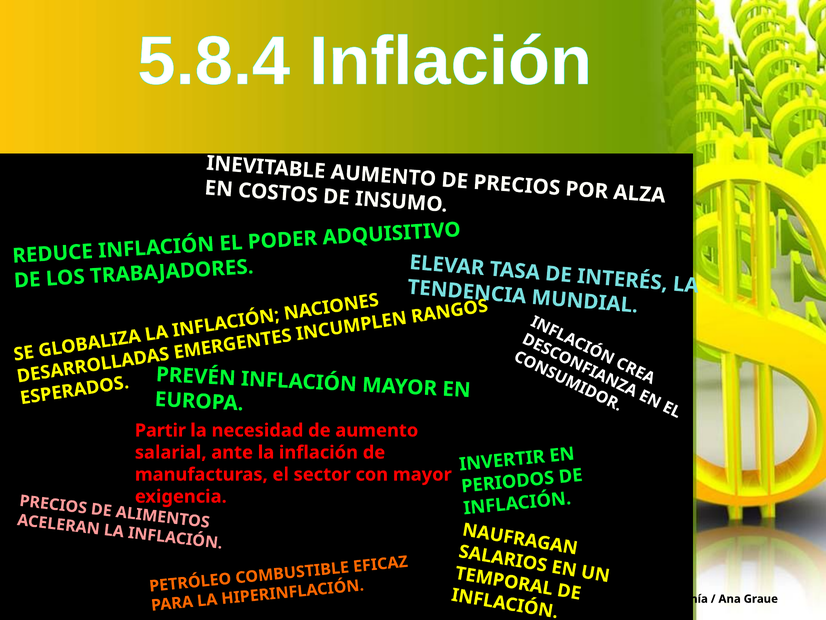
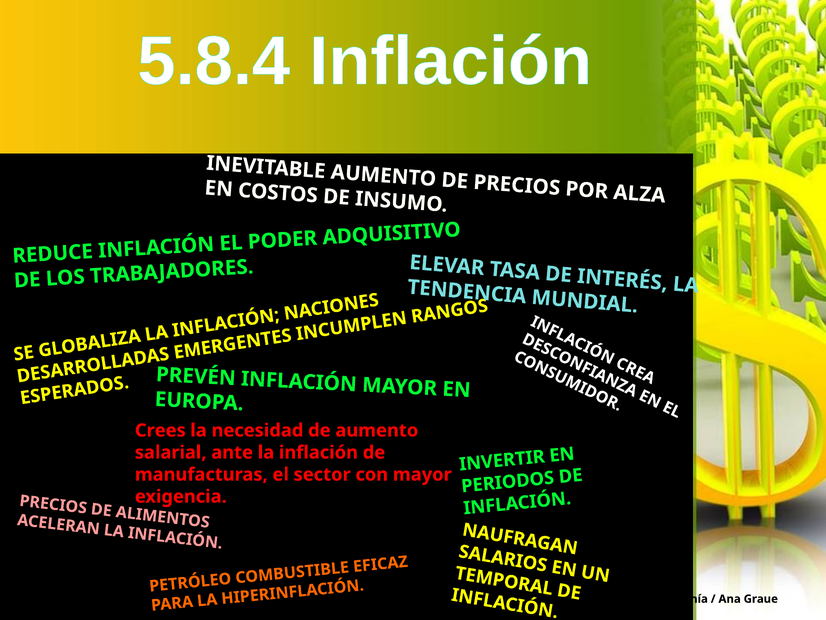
Partir: Partir -> Crees
